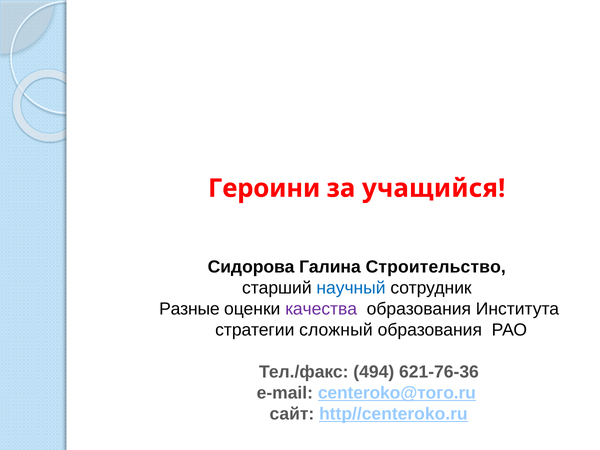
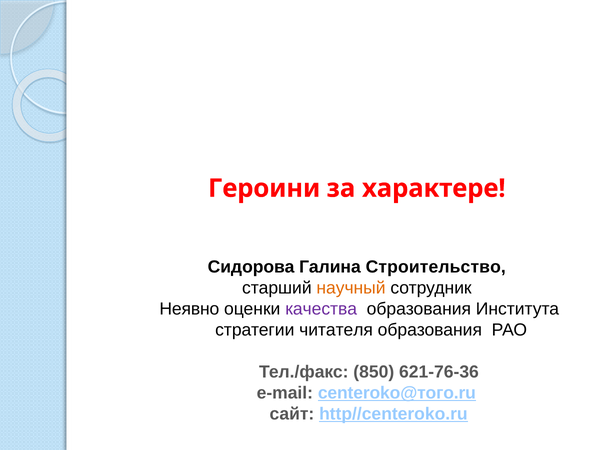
учащийся: учащийся -> характере
научный colour: blue -> orange
Разные: Разные -> Неявно
сложный: сложный -> читателя
494: 494 -> 850
